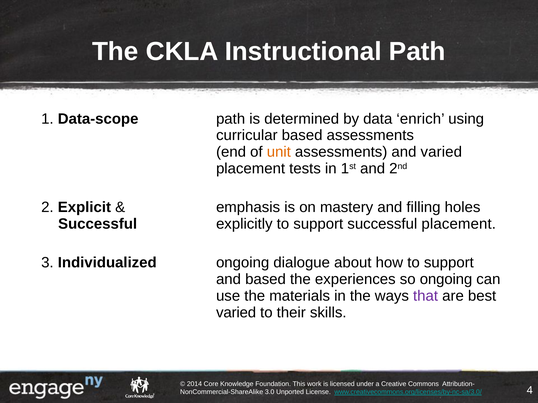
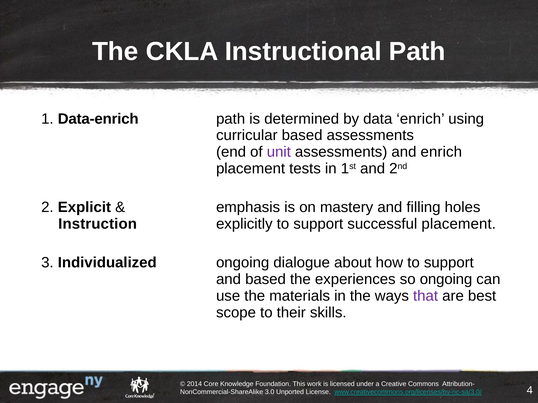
Data-scope: Data-scope -> Data-enrich
unit colour: orange -> purple
and varied: varied -> enrich
Successful at (98, 224): Successful -> Instruction
varied at (236, 313): varied -> scope
